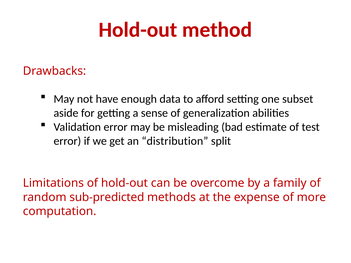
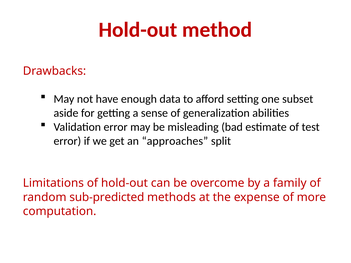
distribution: distribution -> approaches
